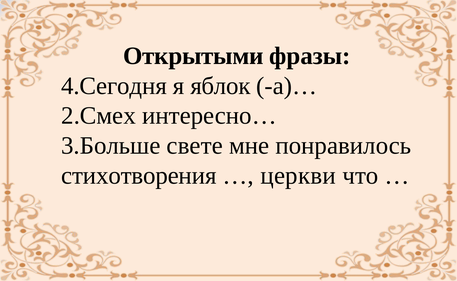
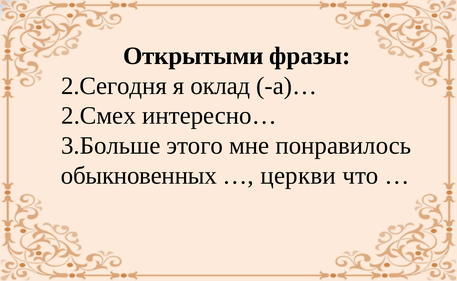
4.Сегодня: 4.Сегодня -> 2.Сегодня
яблок: яблок -> оклад
свете: свете -> этого
стихотворения: стихотворения -> обыкновенных
